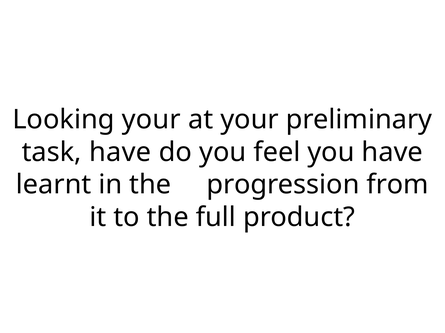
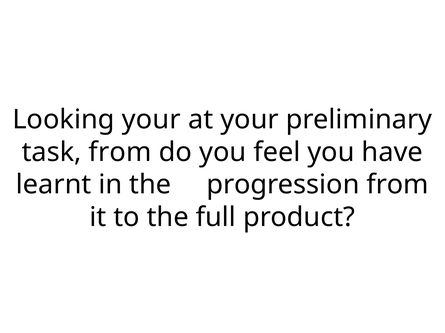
task have: have -> from
